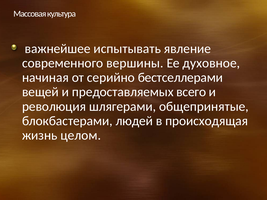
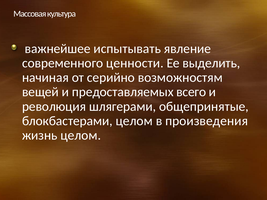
вершины: вершины -> ценности
духовное: духовное -> выделить
бестселлерами: бестселлерами -> возможностям
блокбастерами людей: людей -> целом
происходящая: происходящая -> произведения
